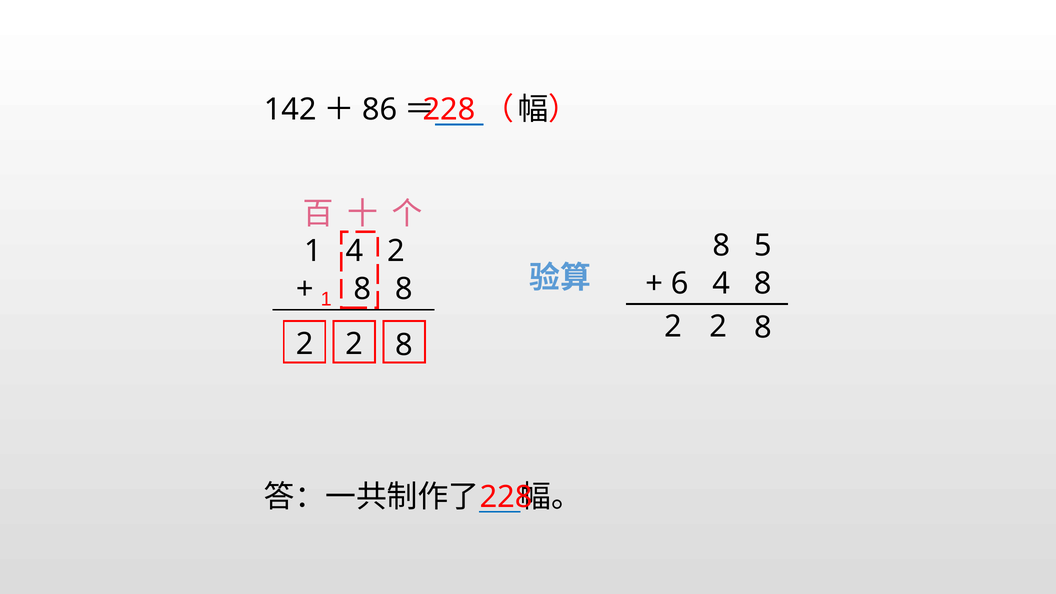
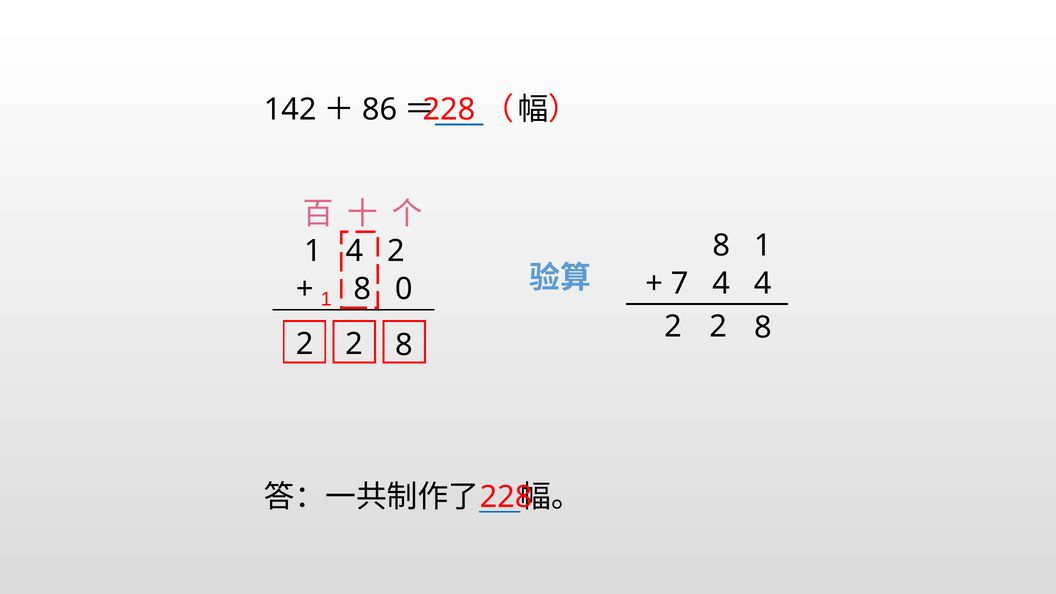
8 5: 5 -> 1
6: 6 -> 7
4 8: 8 -> 4
8 at (404, 289): 8 -> 0
